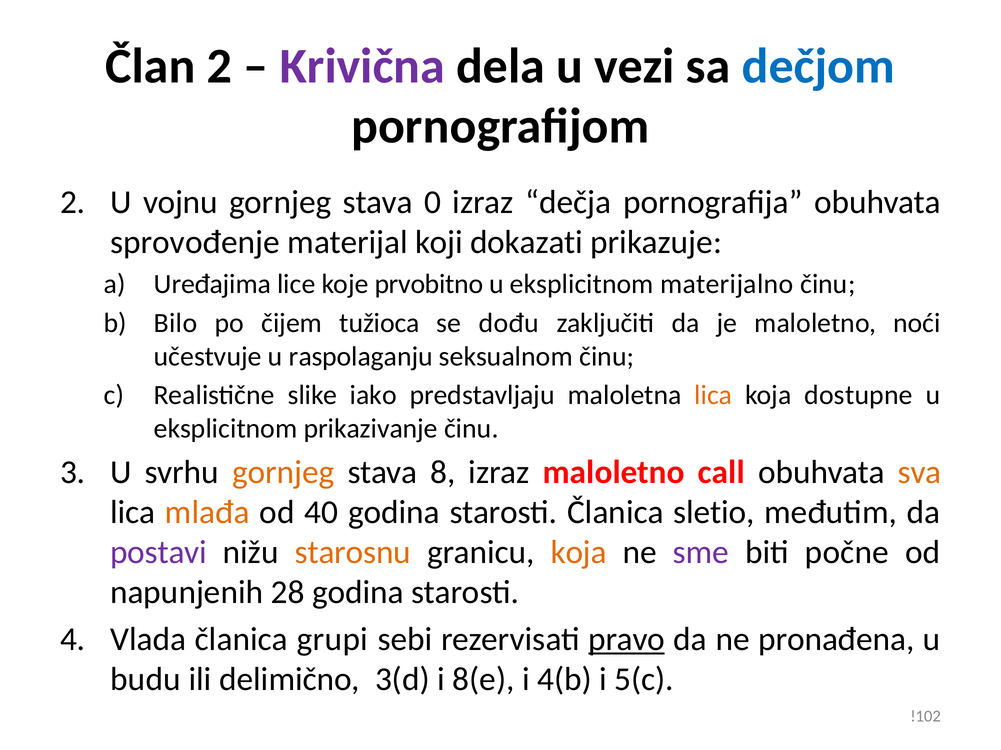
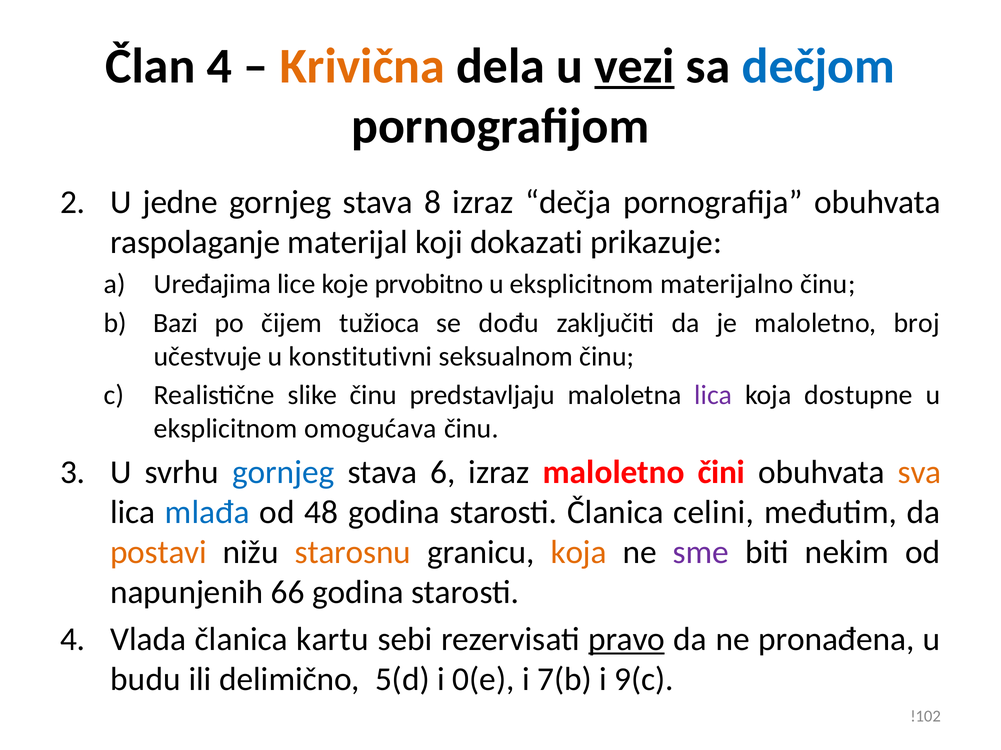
Član 2: 2 -> 4
Krivična colour: purple -> orange
vezi underline: none -> present
vojnu: vojnu -> jedne
0: 0 -> 8
sprovođenje: sprovođenje -> raspolaganje
Bilo: Bilo -> Bazi
noći: noći -> broj
raspolaganju: raspolaganju -> konstitutivni
slike iako: iako -> činu
lica at (713, 396) colour: orange -> purple
prikazivanje: prikazivanje -> omogućava
gornjeg at (283, 473) colour: orange -> blue
8: 8 -> 6
call: call -> čini
mlađa colour: orange -> blue
40: 40 -> 48
sletio: sletio -> celini
postavi colour: purple -> orange
počne: počne -> nekim
28: 28 -> 66
grupi: grupi -> kartu
3(d: 3(d -> 5(d
8(e: 8(e -> 0(e
4(b: 4(b -> 7(b
5(c: 5(c -> 9(c
